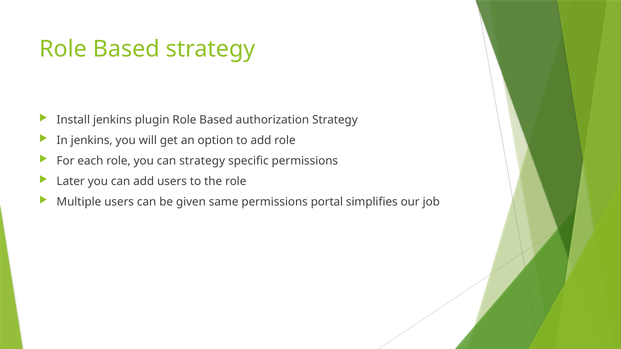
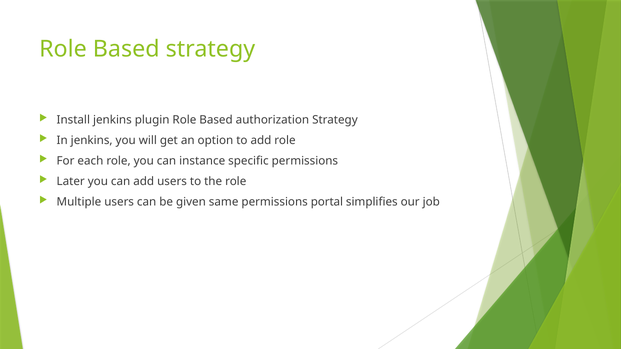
can strategy: strategy -> instance
